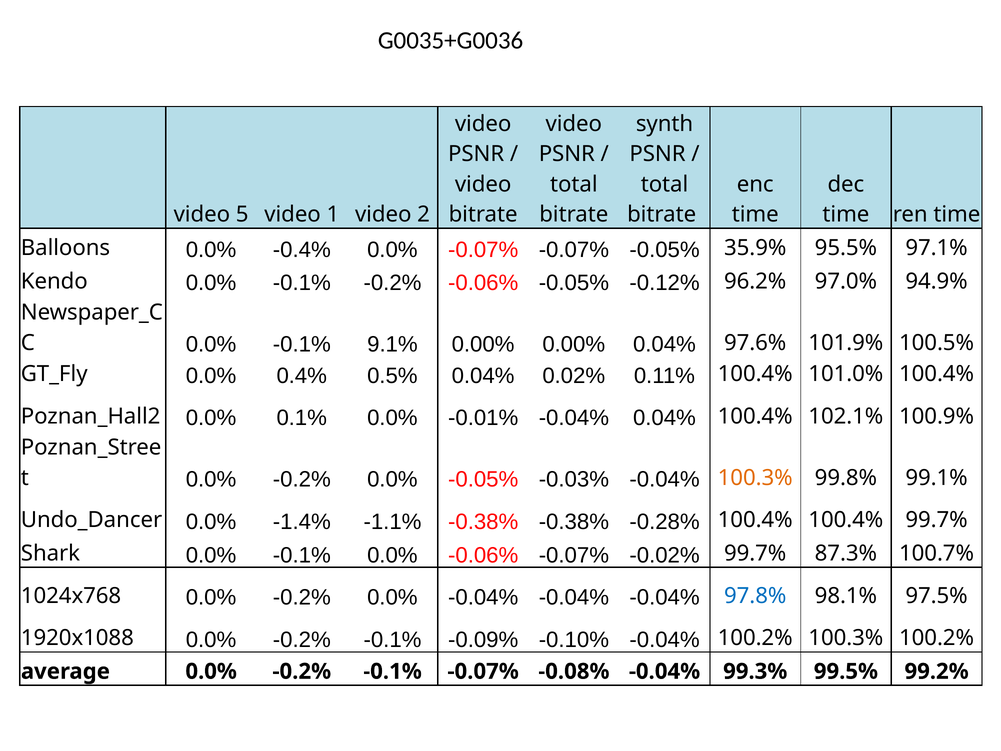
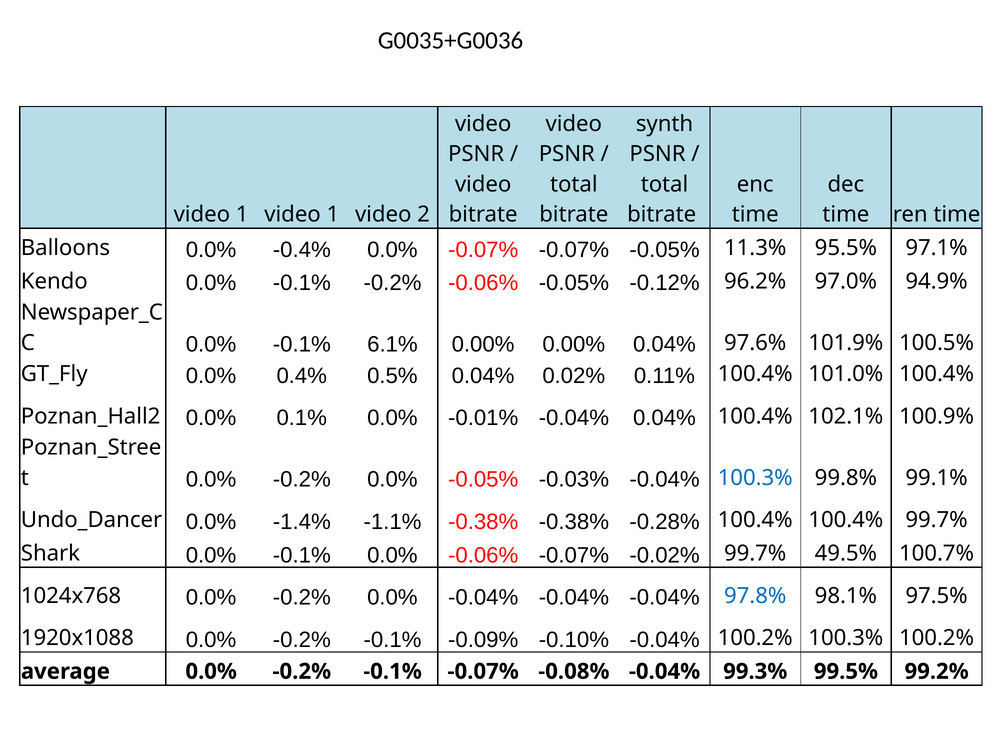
5 at (242, 214): 5 -> 1
35.9%: 35.9% -> 11.3%
9.1%: 9.1% -> 6.1%
100.3% at (755, 478) colour: orange -> blue
87.3%: 87.3% -> 49.5%
